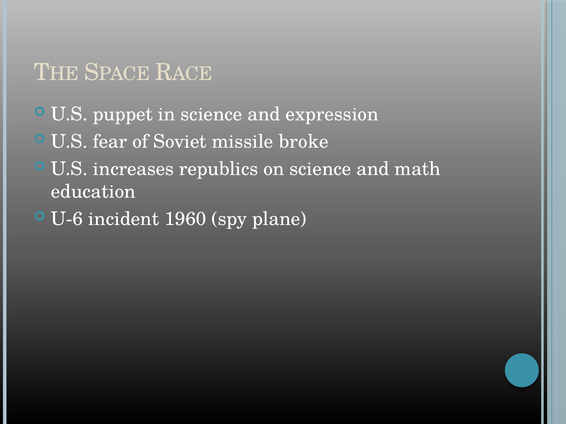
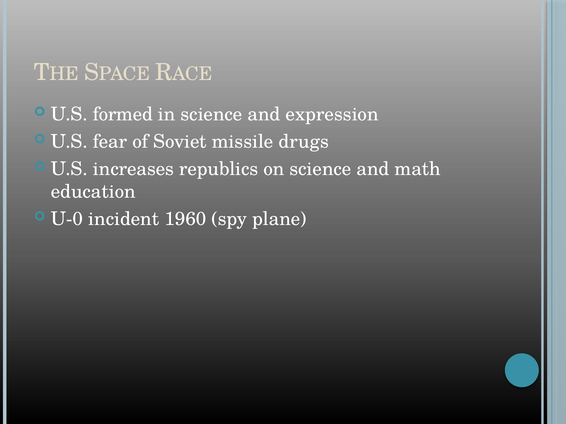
puppet: puppet -> formed
broke: broke -> drugs
U-6: U-6 -> U-0
